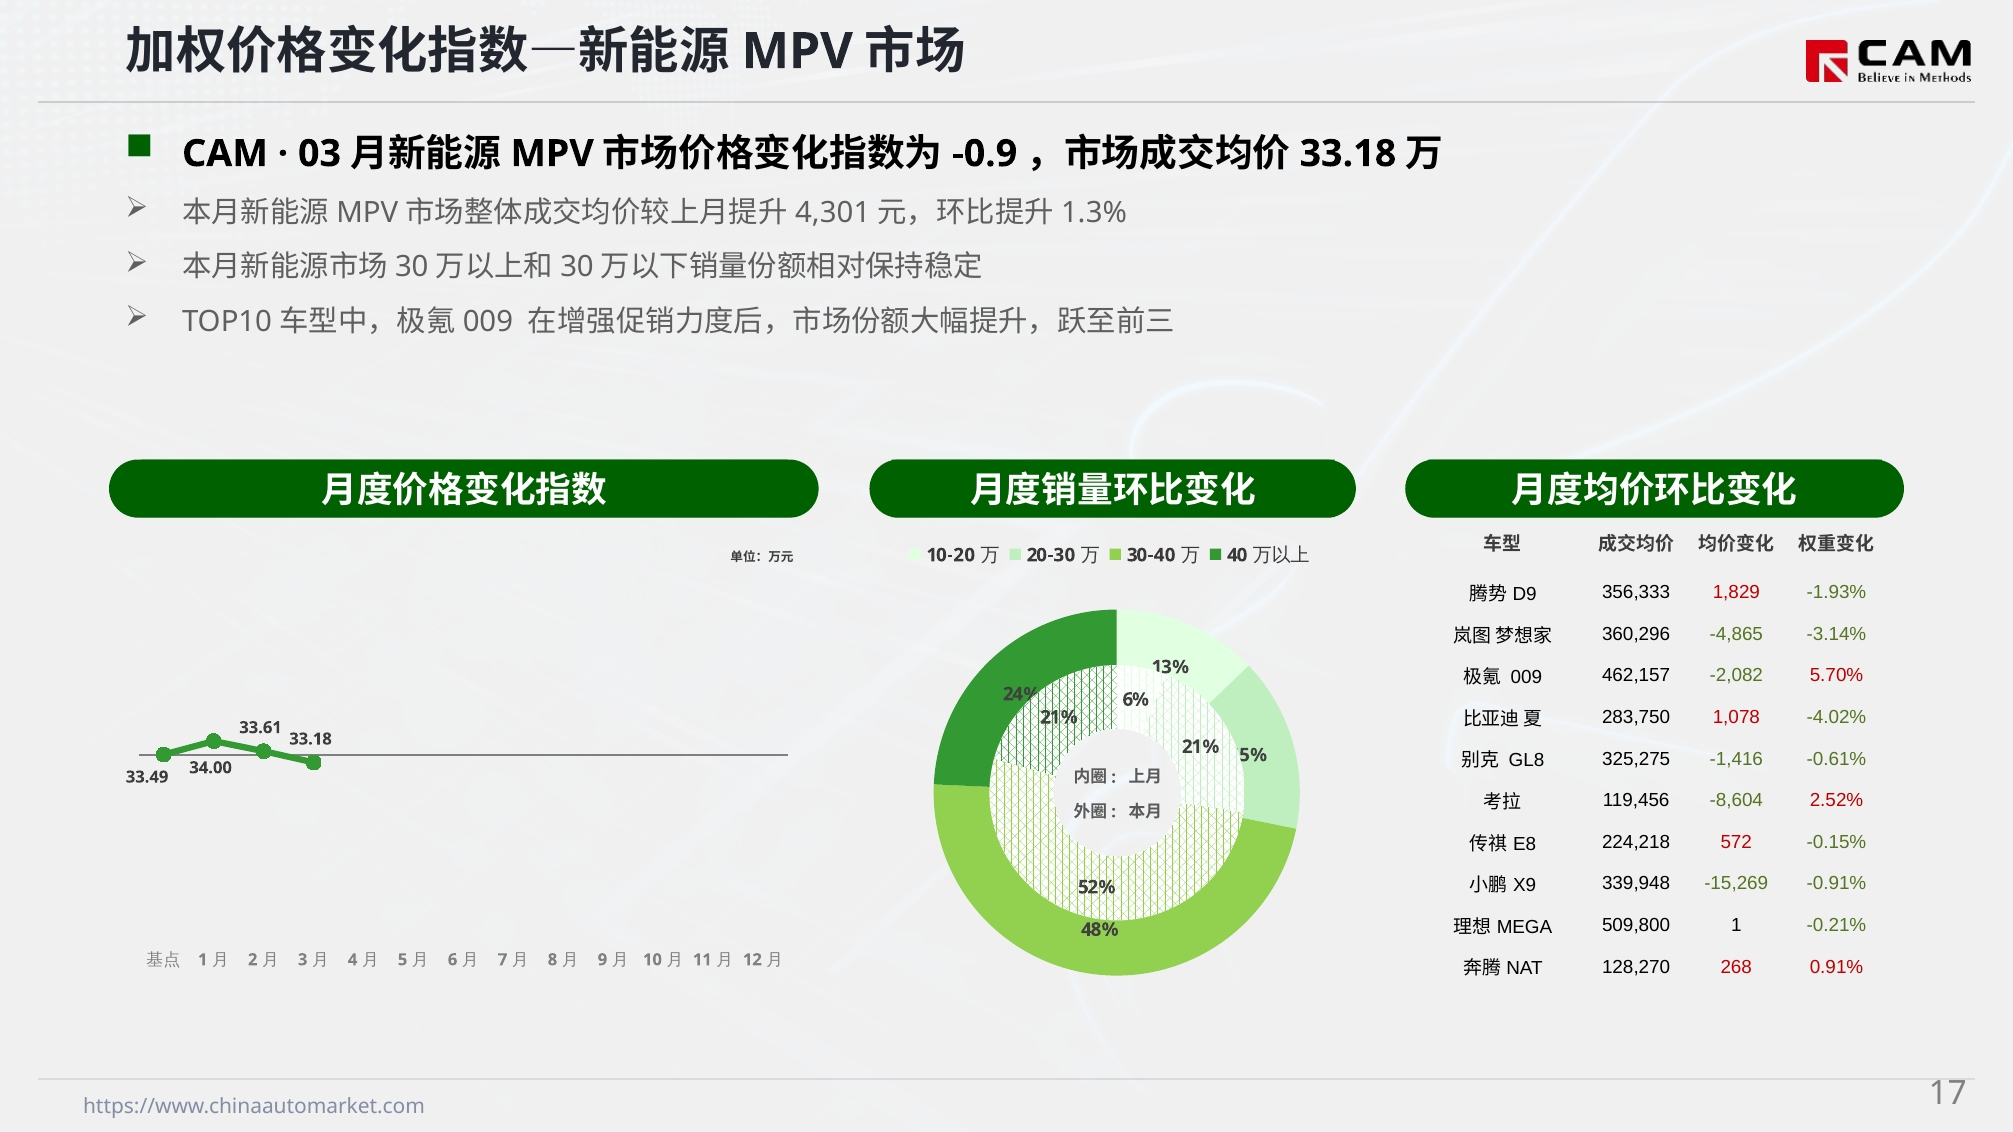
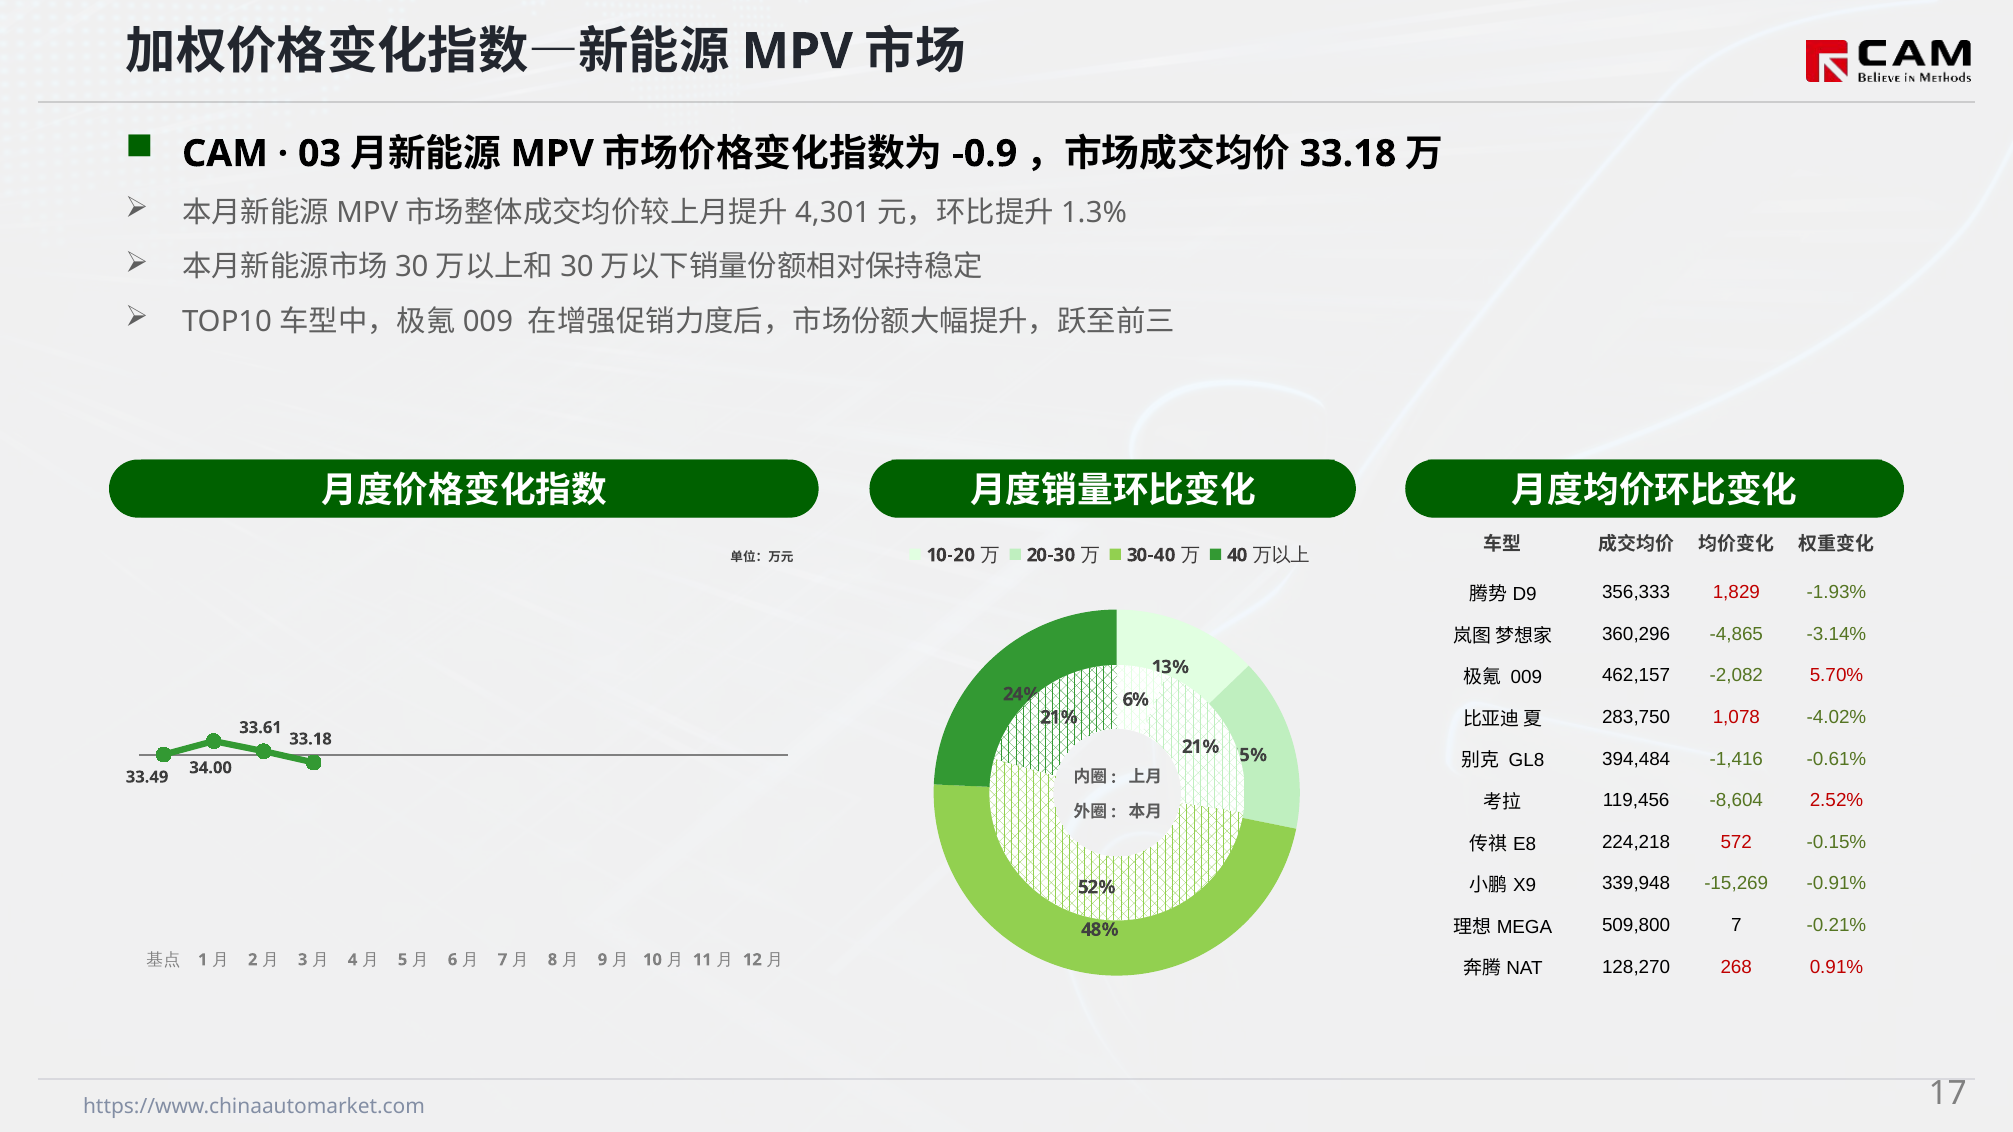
325,275: 325,275 -> 394,484
509,800 1: 1 -> 7
